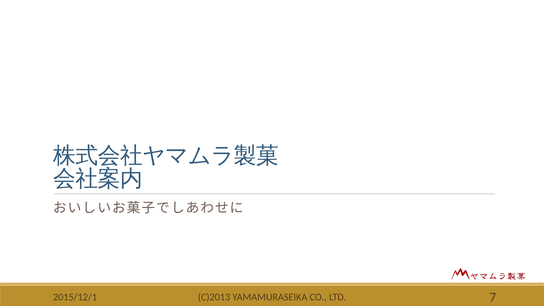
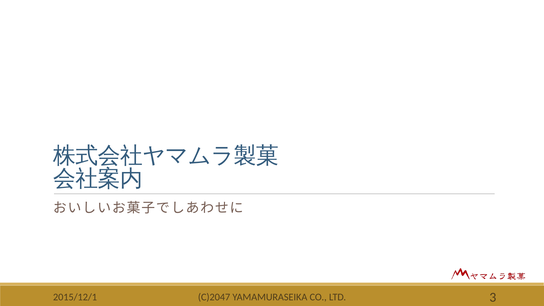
C)2013: C)2013 -> C)2047
7: 7 -> 3
